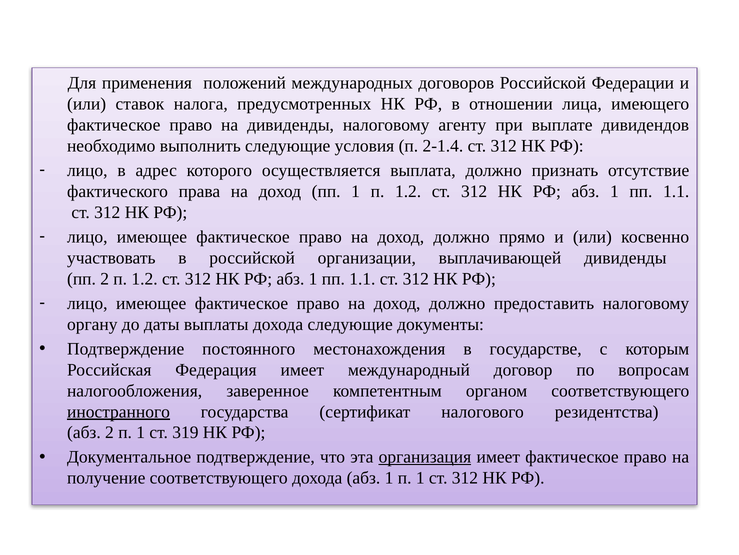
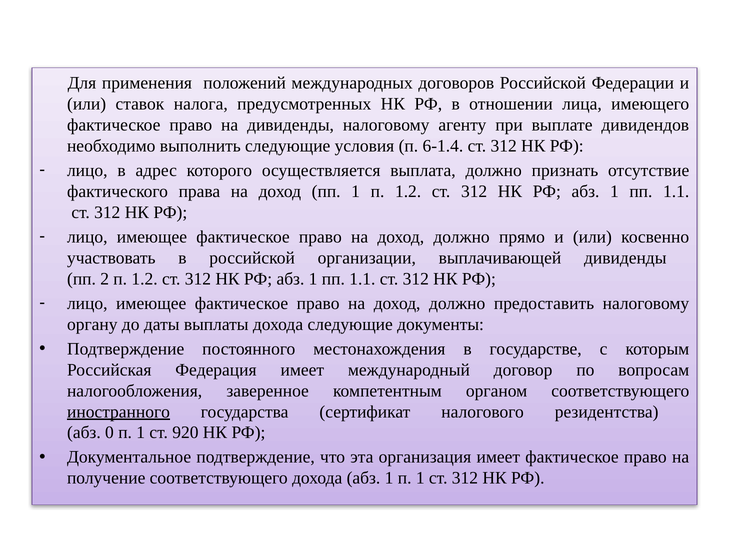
2-1.4: 2-1.4 -> 6-1.4
абз 2: 2 -> 0
319: 319 -> 920
организация underline: present -> none
